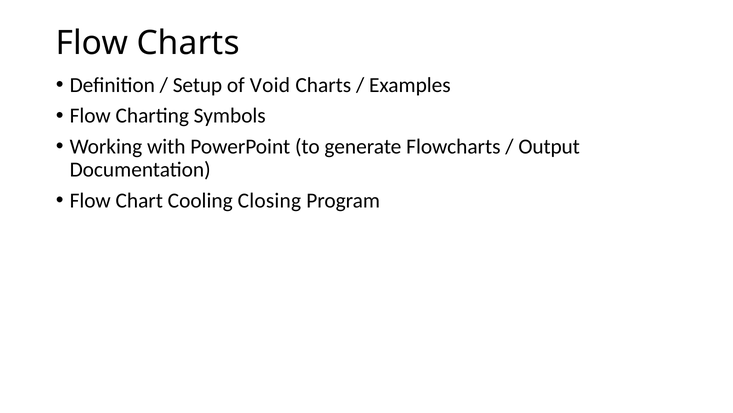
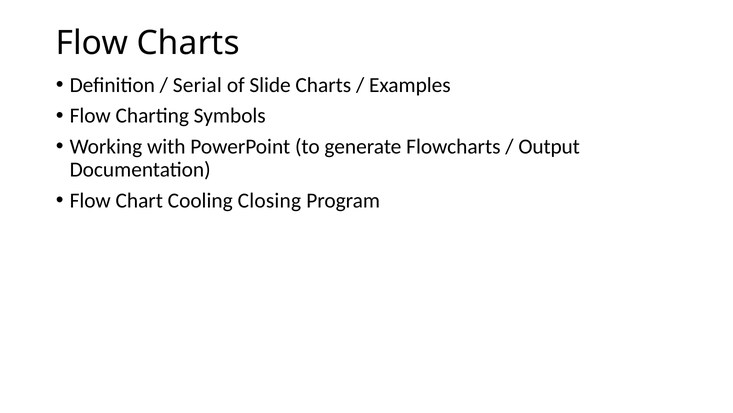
Setup: Setup -> Serial
Void: Void -> Slide
